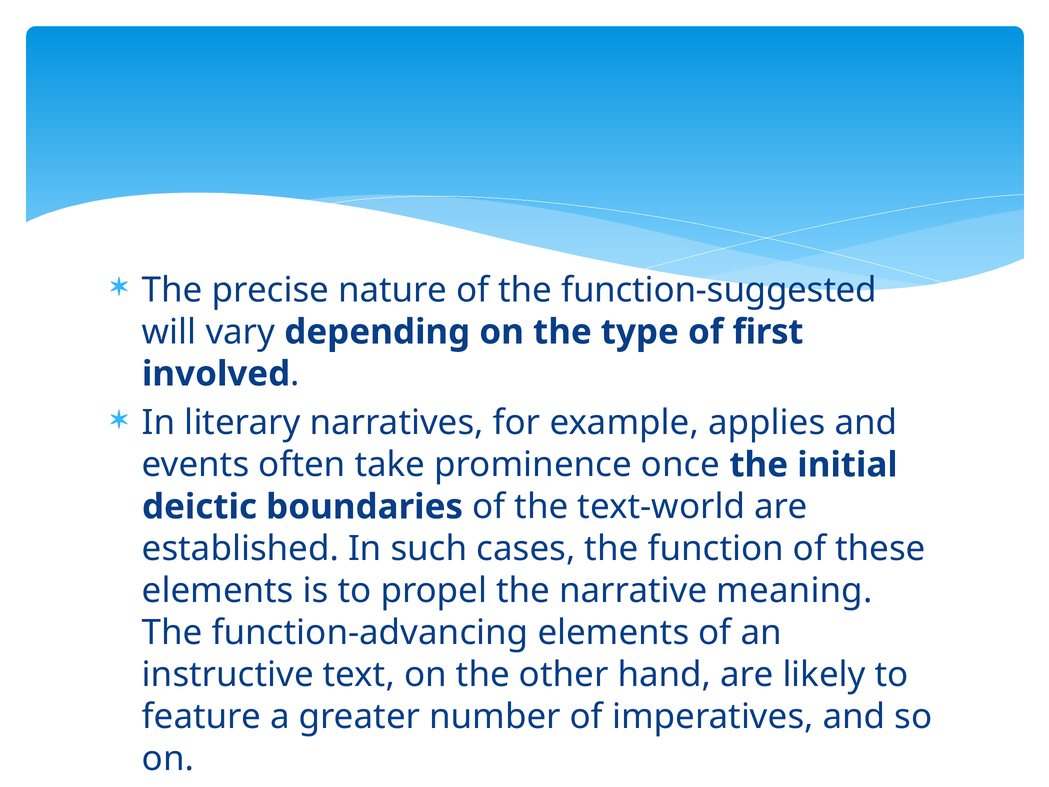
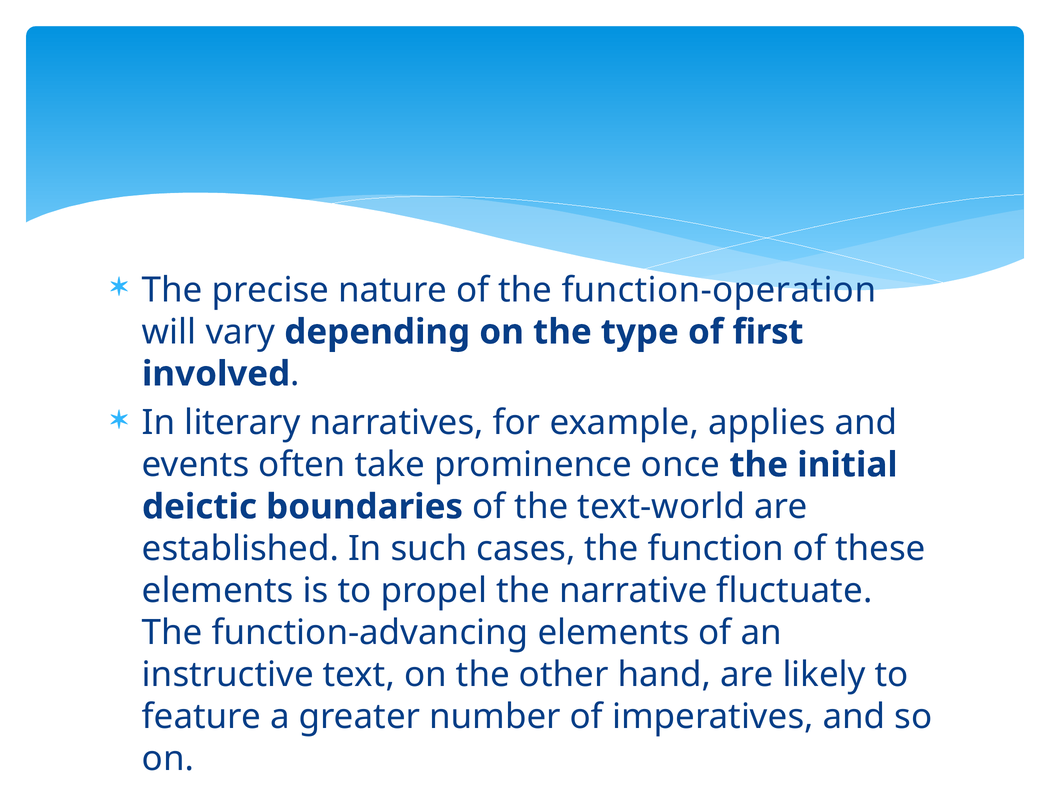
function-suggested: function-suggested -> function-operation
meaning: meaning -> fluctuate
